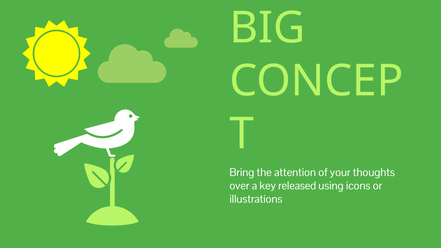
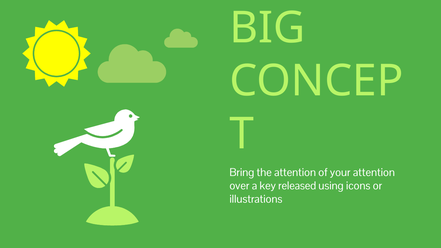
your thoughts: thoughts -> attention
